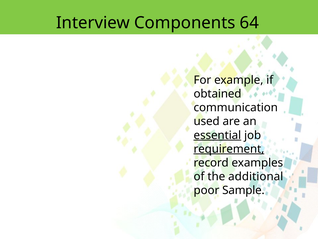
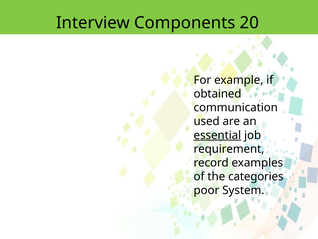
64: 64 -> 20
requirement underline: present -> none
additional: additional -> categories
Sample: Sample -> System
